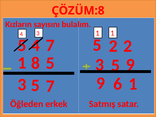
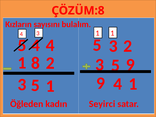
5 2: 2 -> 3
7 at (50, 45): 7 -> 4
8 5: 5 -> 2
9 6: 6 -> 4
5 7: 7 -> 1
erkek: erkek -> kadın
Satmış: Satmış -> Seyirci
